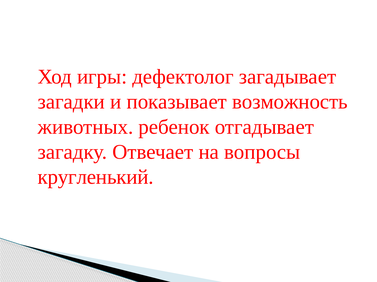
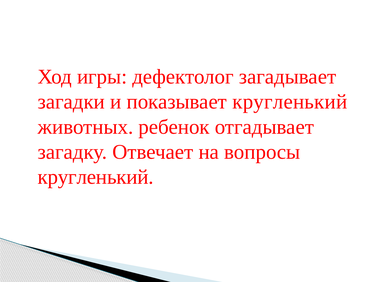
показывает возможность: возможность -> кругленький
